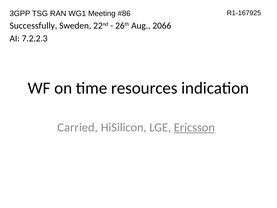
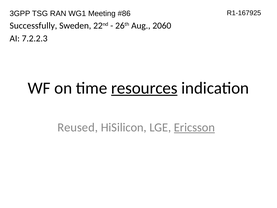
2066: 2066 -> 2060
resources underline: none -> present
Carried: Carried -> Reused
